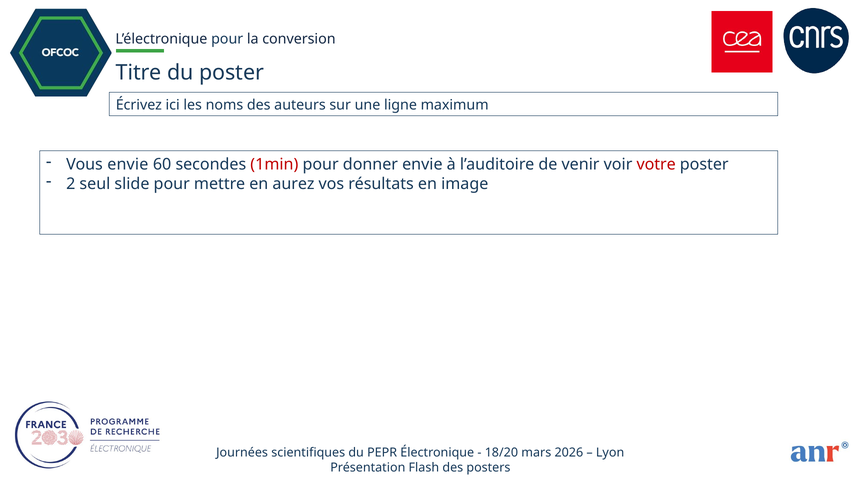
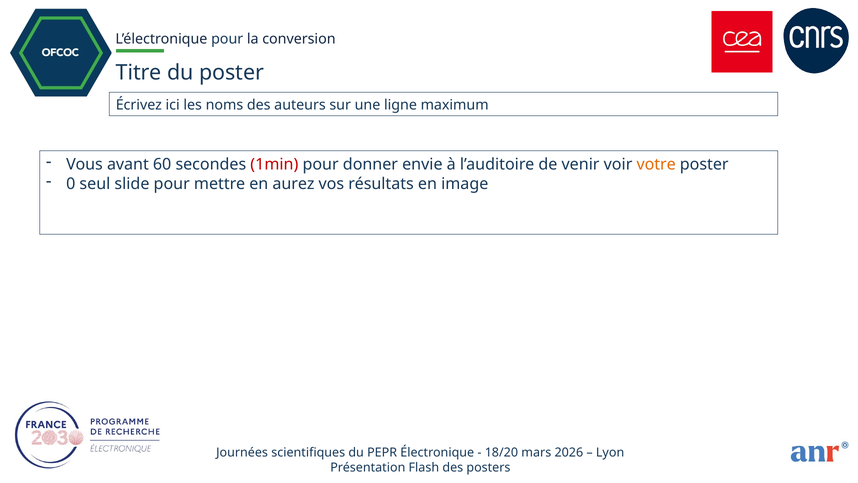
Vous envie: envie -> avant
votre colour: red -> orange
2: 2 -> 0
